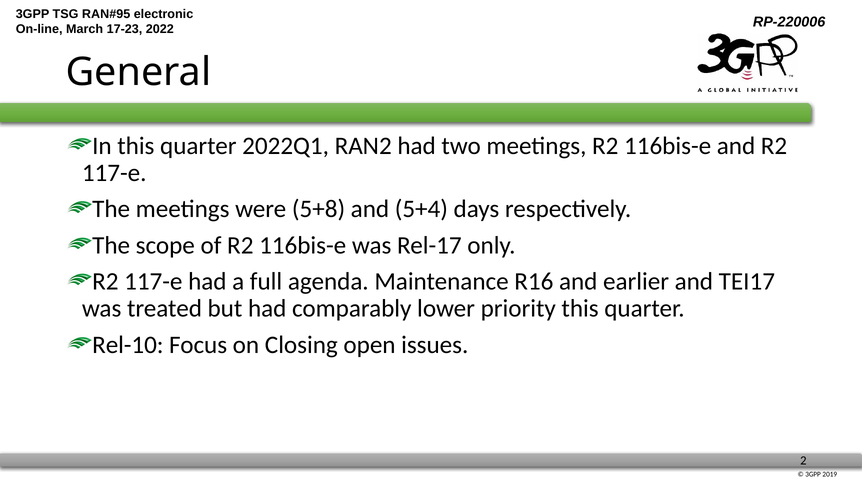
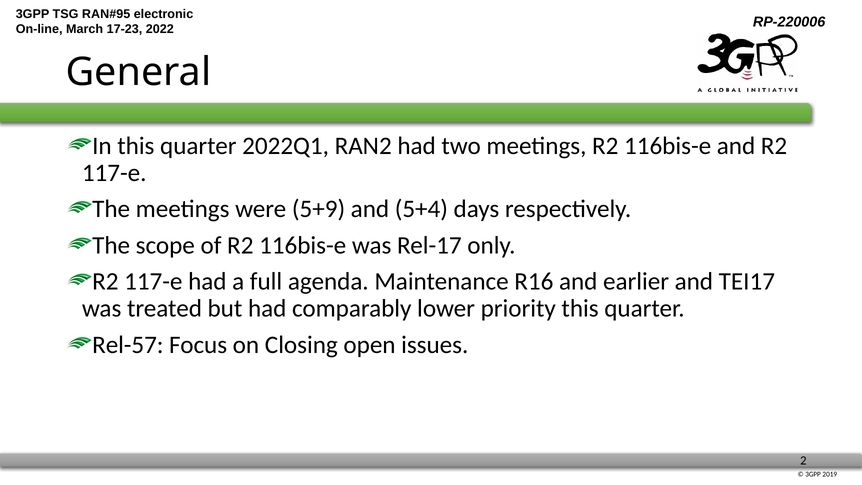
5+8: 5+8 -> 5+9
Rel-10: Rel-10 -> Rel-57
